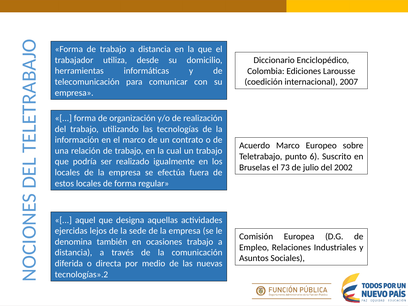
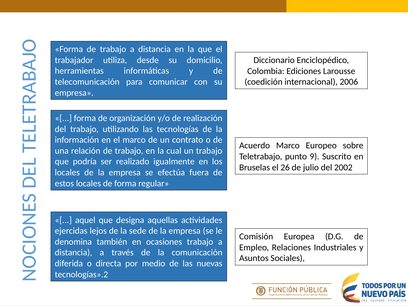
2007: 2007 -> 2006
6: 6 -> 9
73: 73 -> 26
